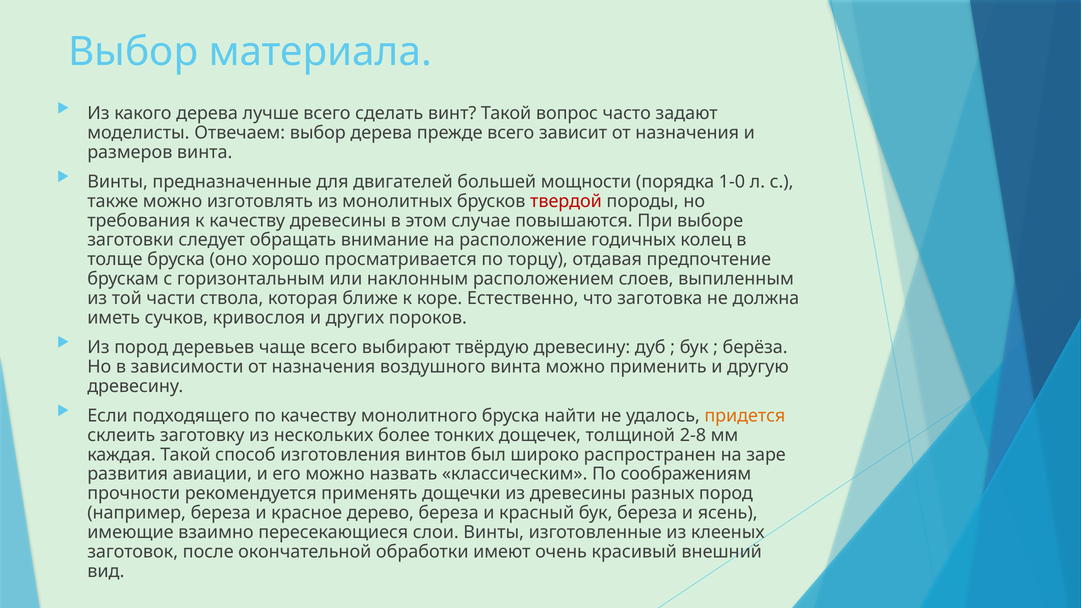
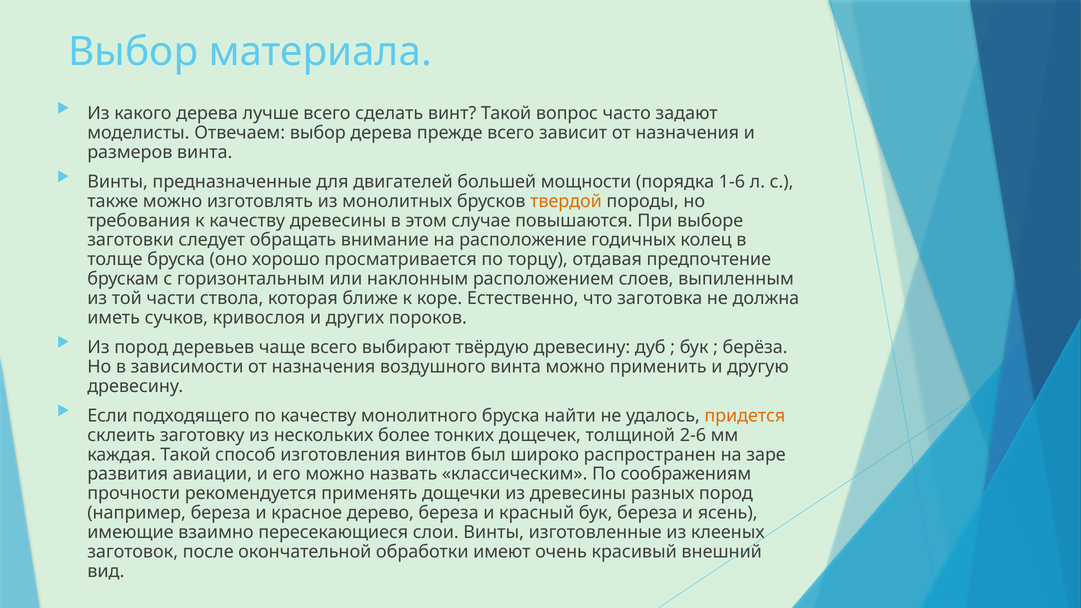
1-0: 1-0 -> 1-6
твердой colour: red -> orange
2-8: 2-8 -> 2-6
